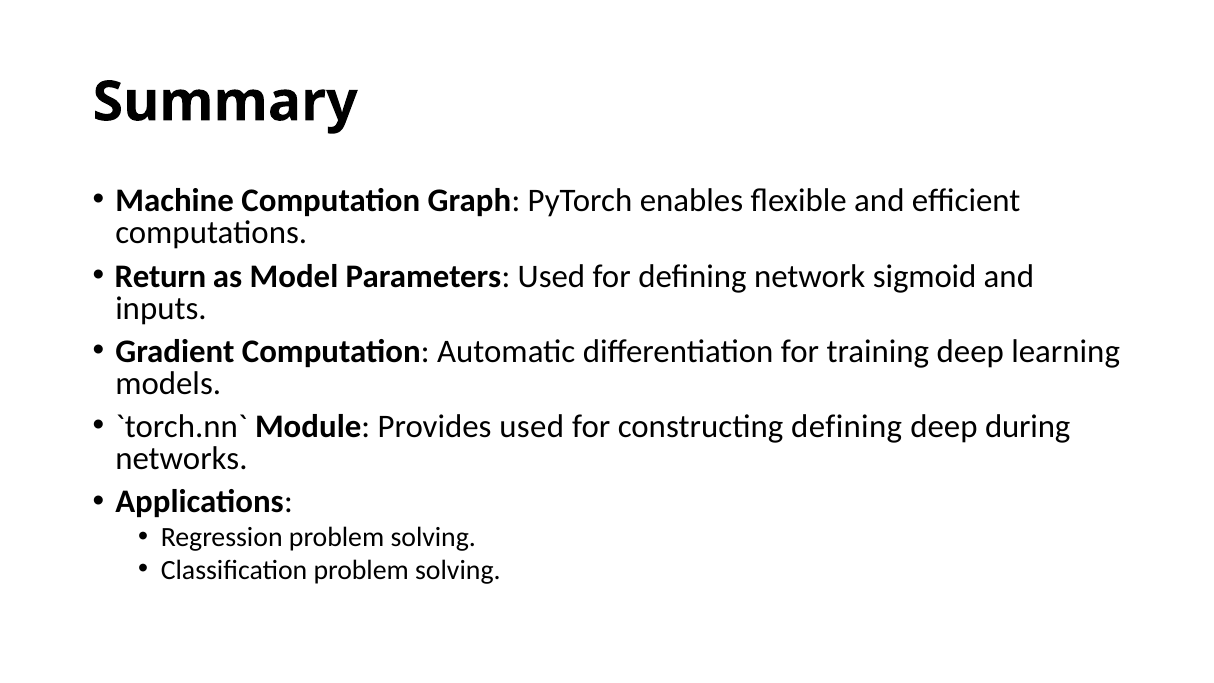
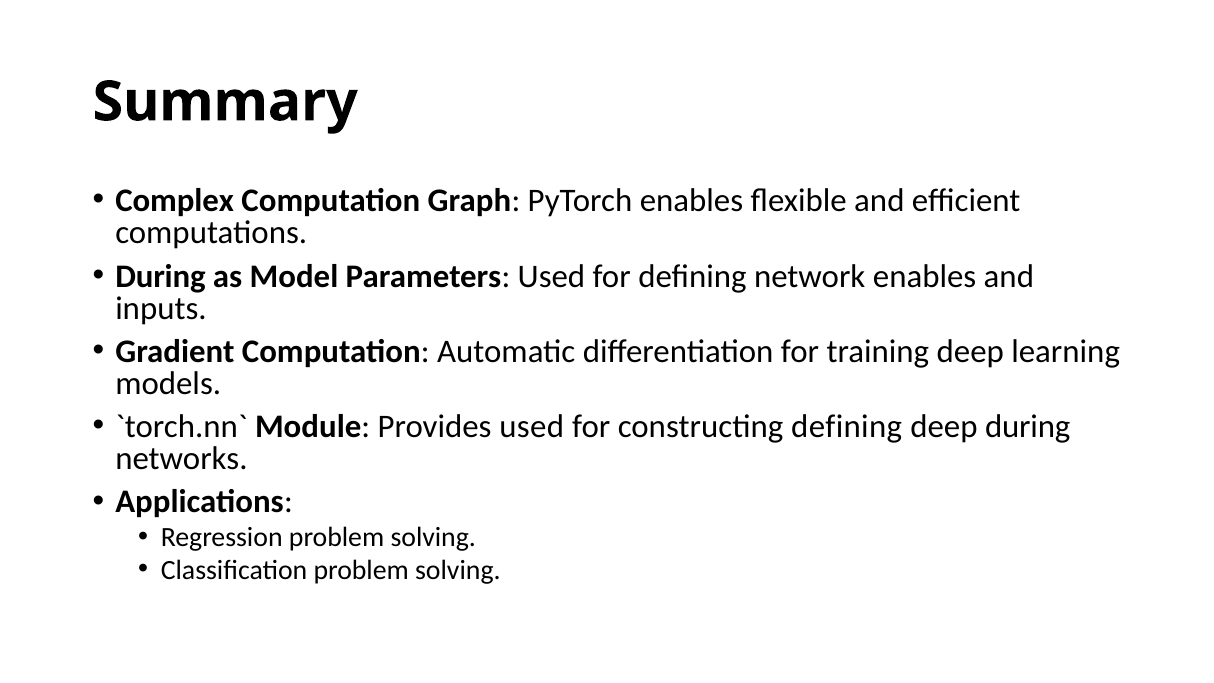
Machine: Machine -> Complex
Return at (161, 276): Return -> During
network sigmoid: sigmoid -> enables
